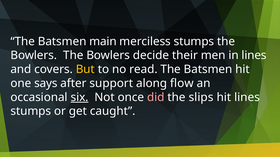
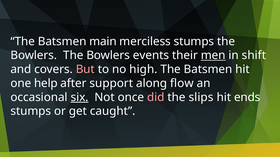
decide: decide -> events
men underline: none -> present
in lines: lines -> shift
But colour: yellow -> pink
read: read -> high
says: says -> help
hit lines: lines -> ends
